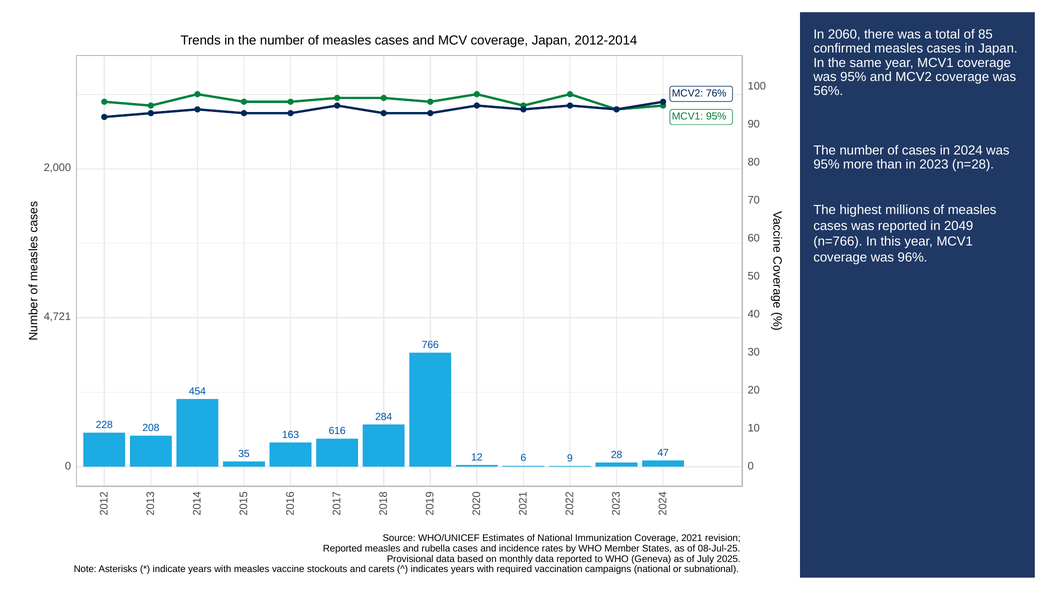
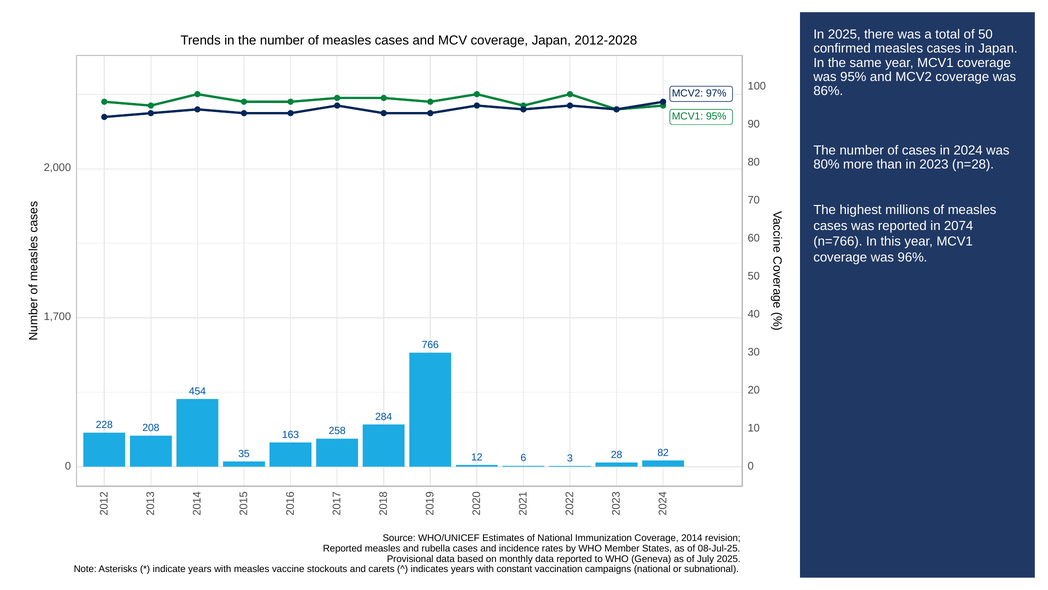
In 2060: 2060 -> 2025
of 85: 85 -> 50
2012-2014: 2012-2014 -> 2012-2028
56%: 56% -> 86%
76%: 76% -> 97%
95% at (826, 164): 95% -> 80%
2049: 2049 -> 2074
4,721: 4,721 -> 1,700
616: 616 -> 258
6 9: 9 -> 3
47: 47 -> 82
2021: 2021 -> 2014
required: required -> constant
